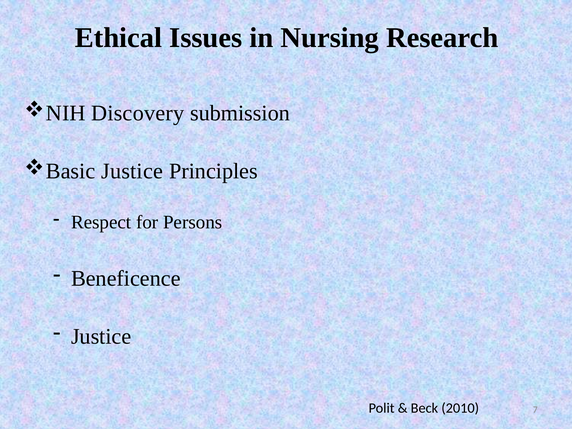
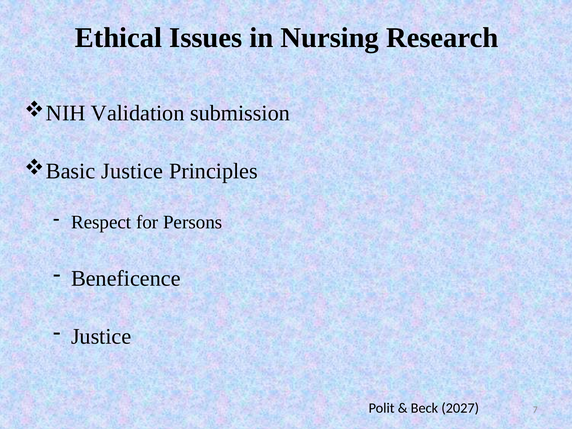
Discovery: Discovery -> Validation
2010: 2010 -> 2027
